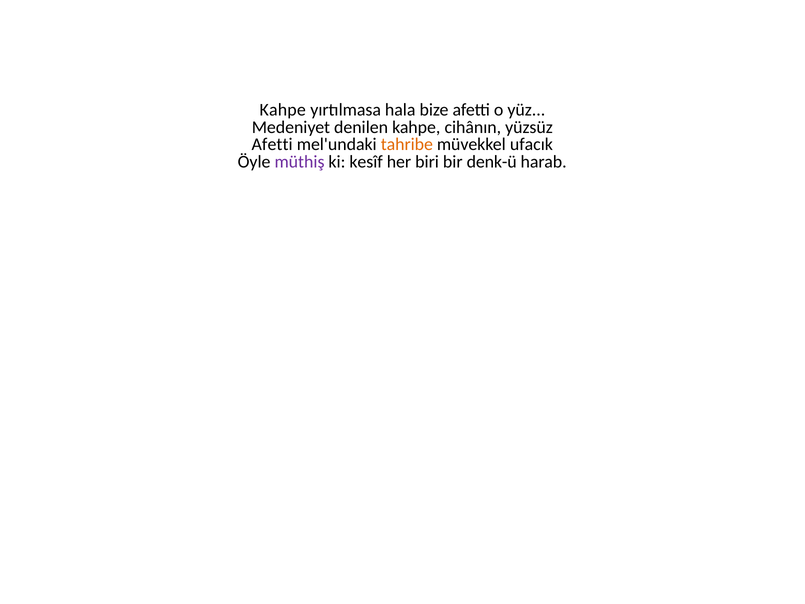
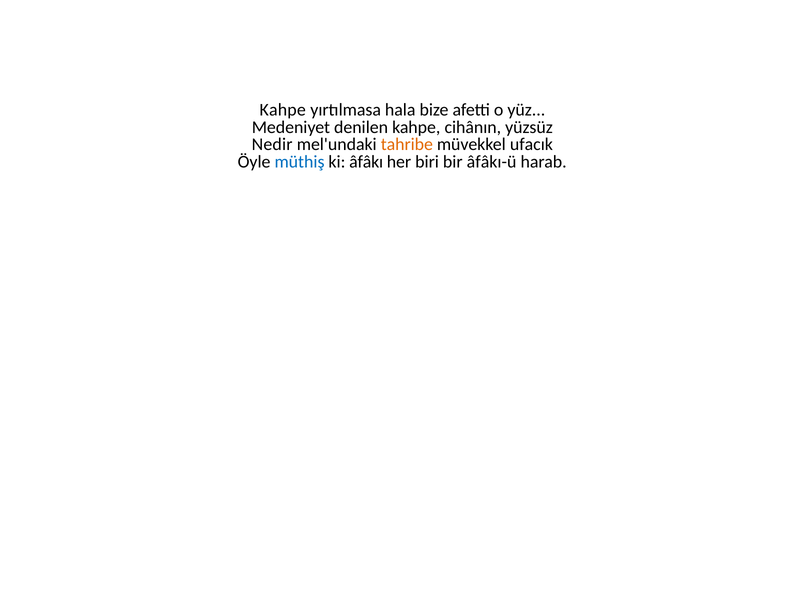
Afetti at (272, 144): Afetti -> Nedir
müthiş colour: purple -> blue
kesîf: kesîf -> âfâkı
denk-ü: denk-ü -> âfâkı-ü
